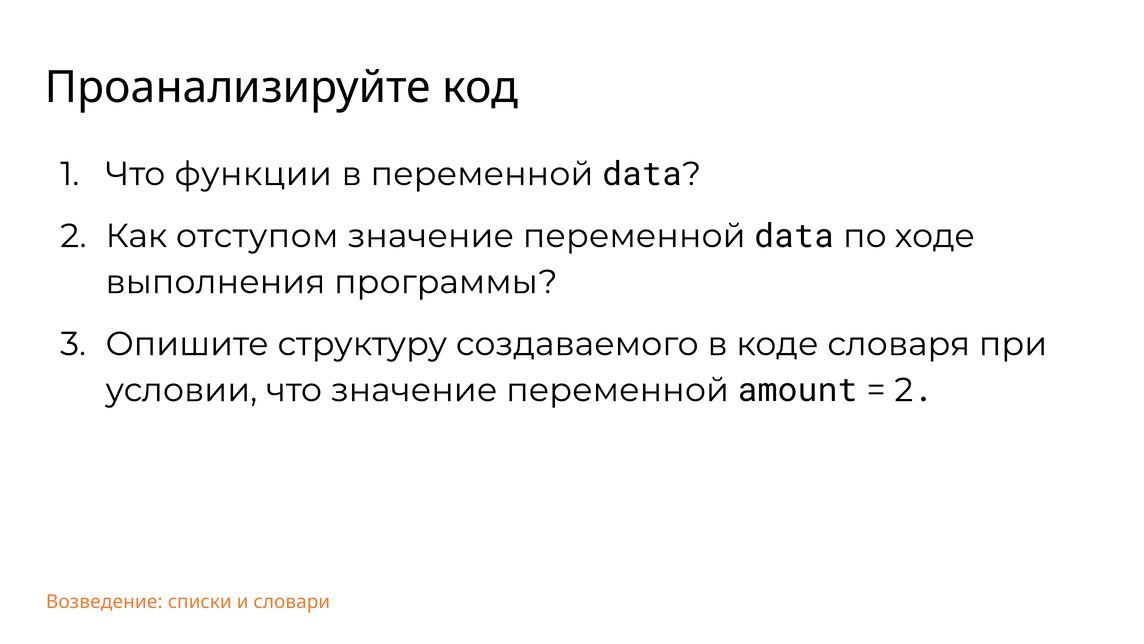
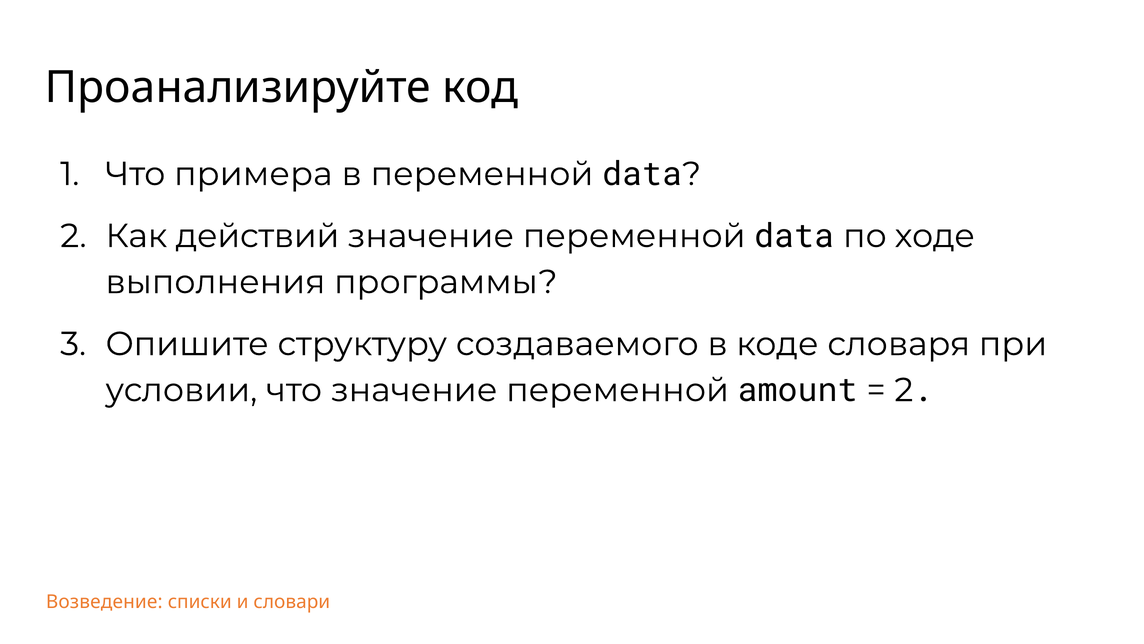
функции: функции -> примера
отступом: отступом -> действий
